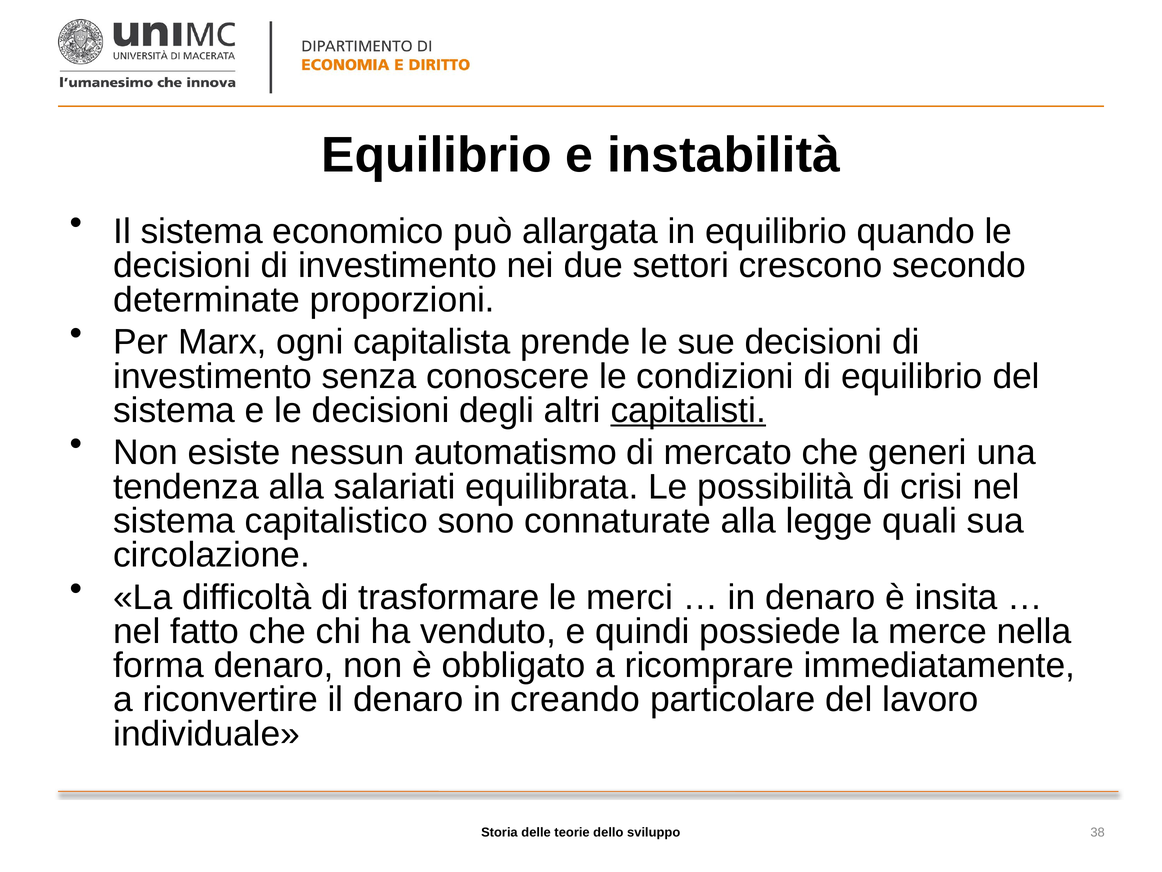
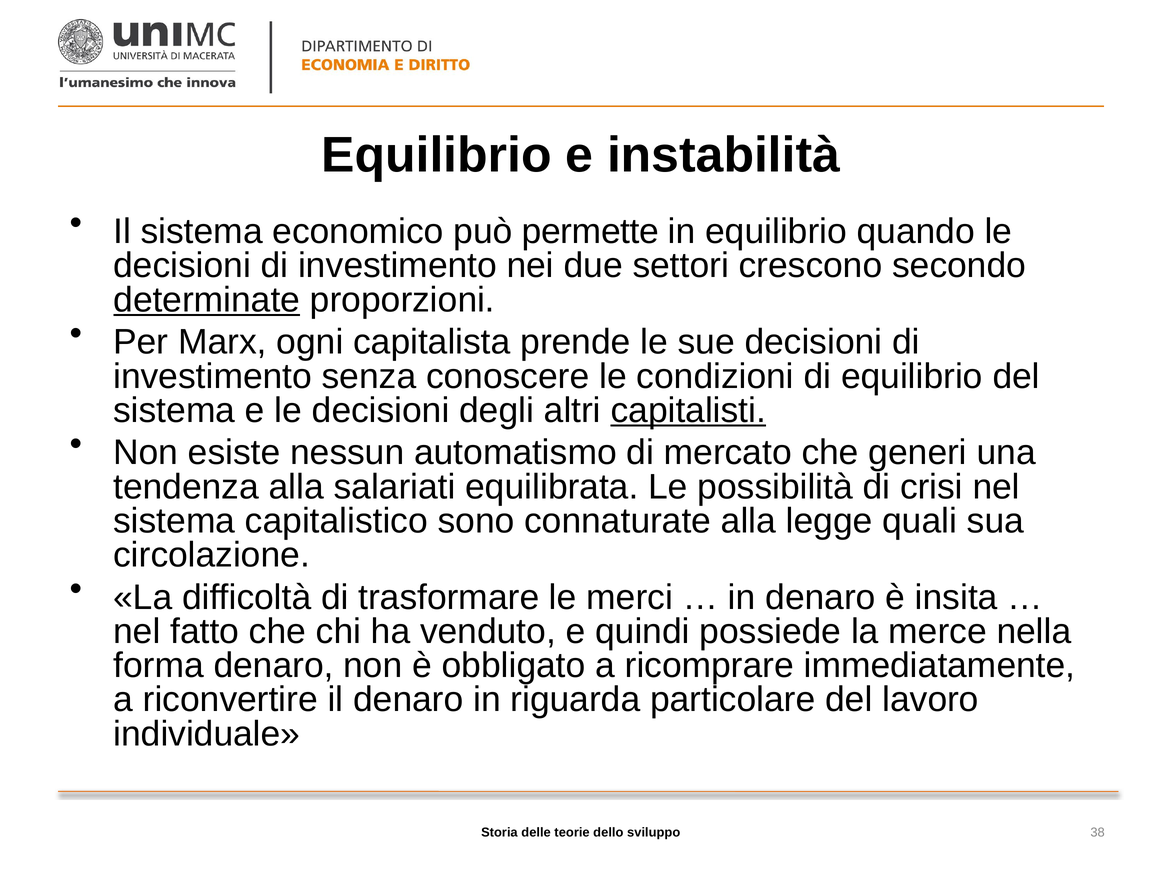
allargata: allargata -> permette
determinate underline: none -> present
creando: creando -> riguarda
